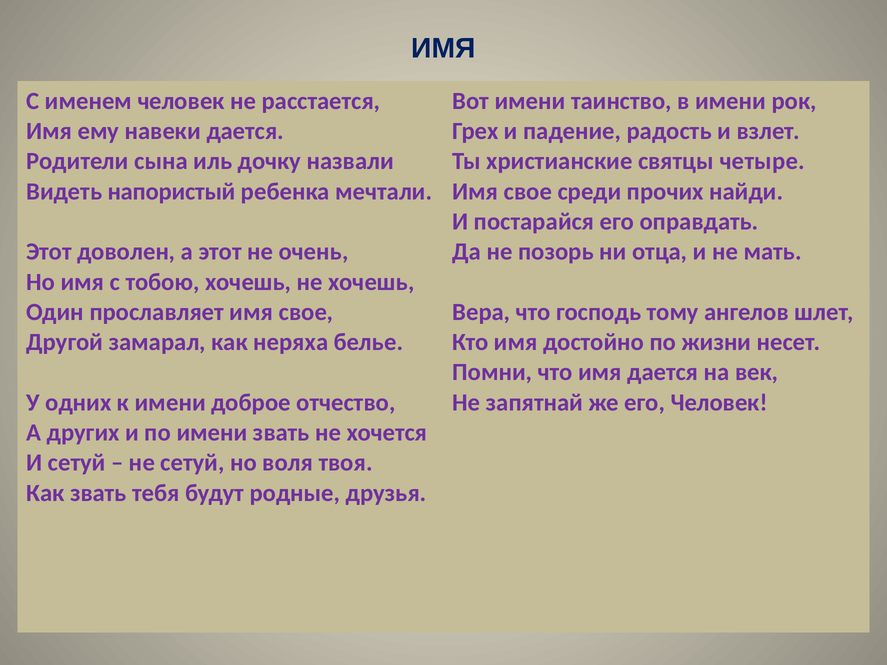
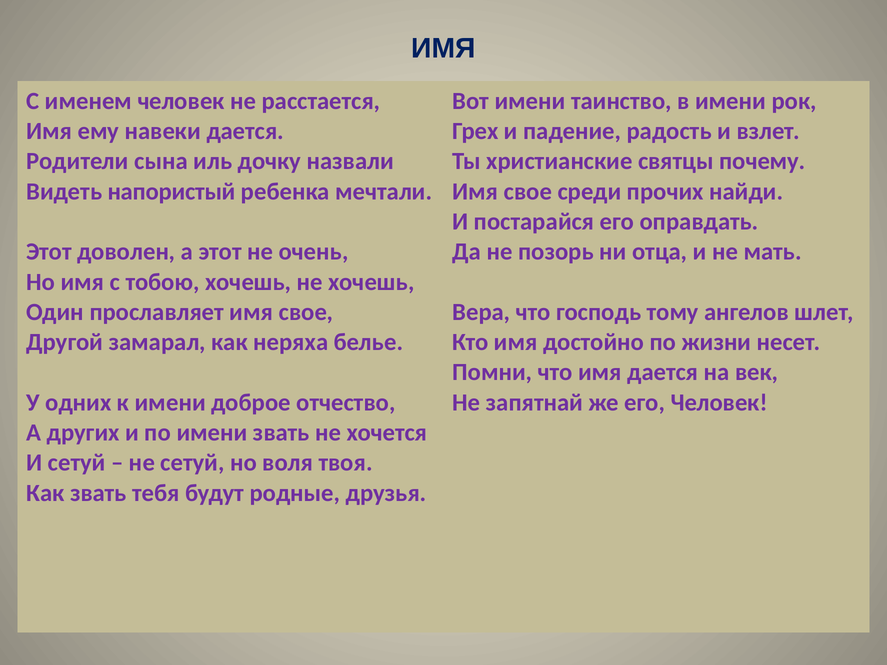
четыре: четыре -> почему
